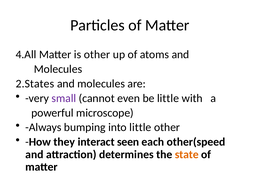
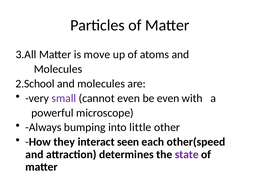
4.All: 4.All -> 3.All
is other: other -> move
2.States: 2.States -> 2.School
be little: little -> even
state colour: orange -> purple
